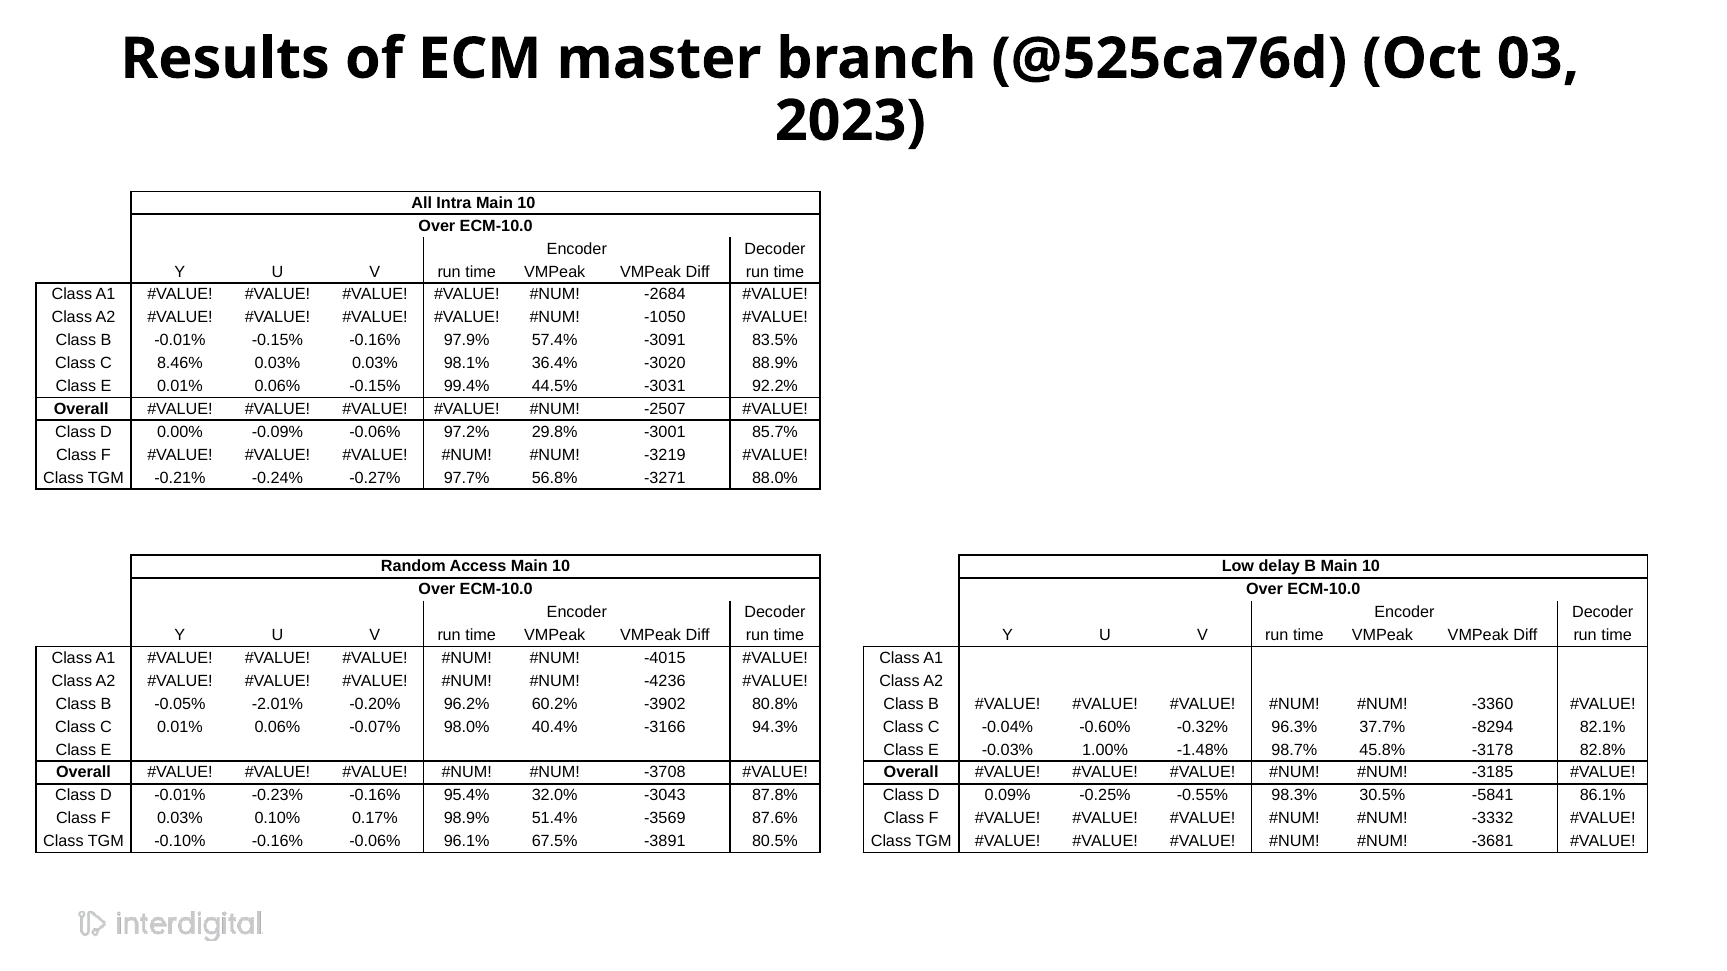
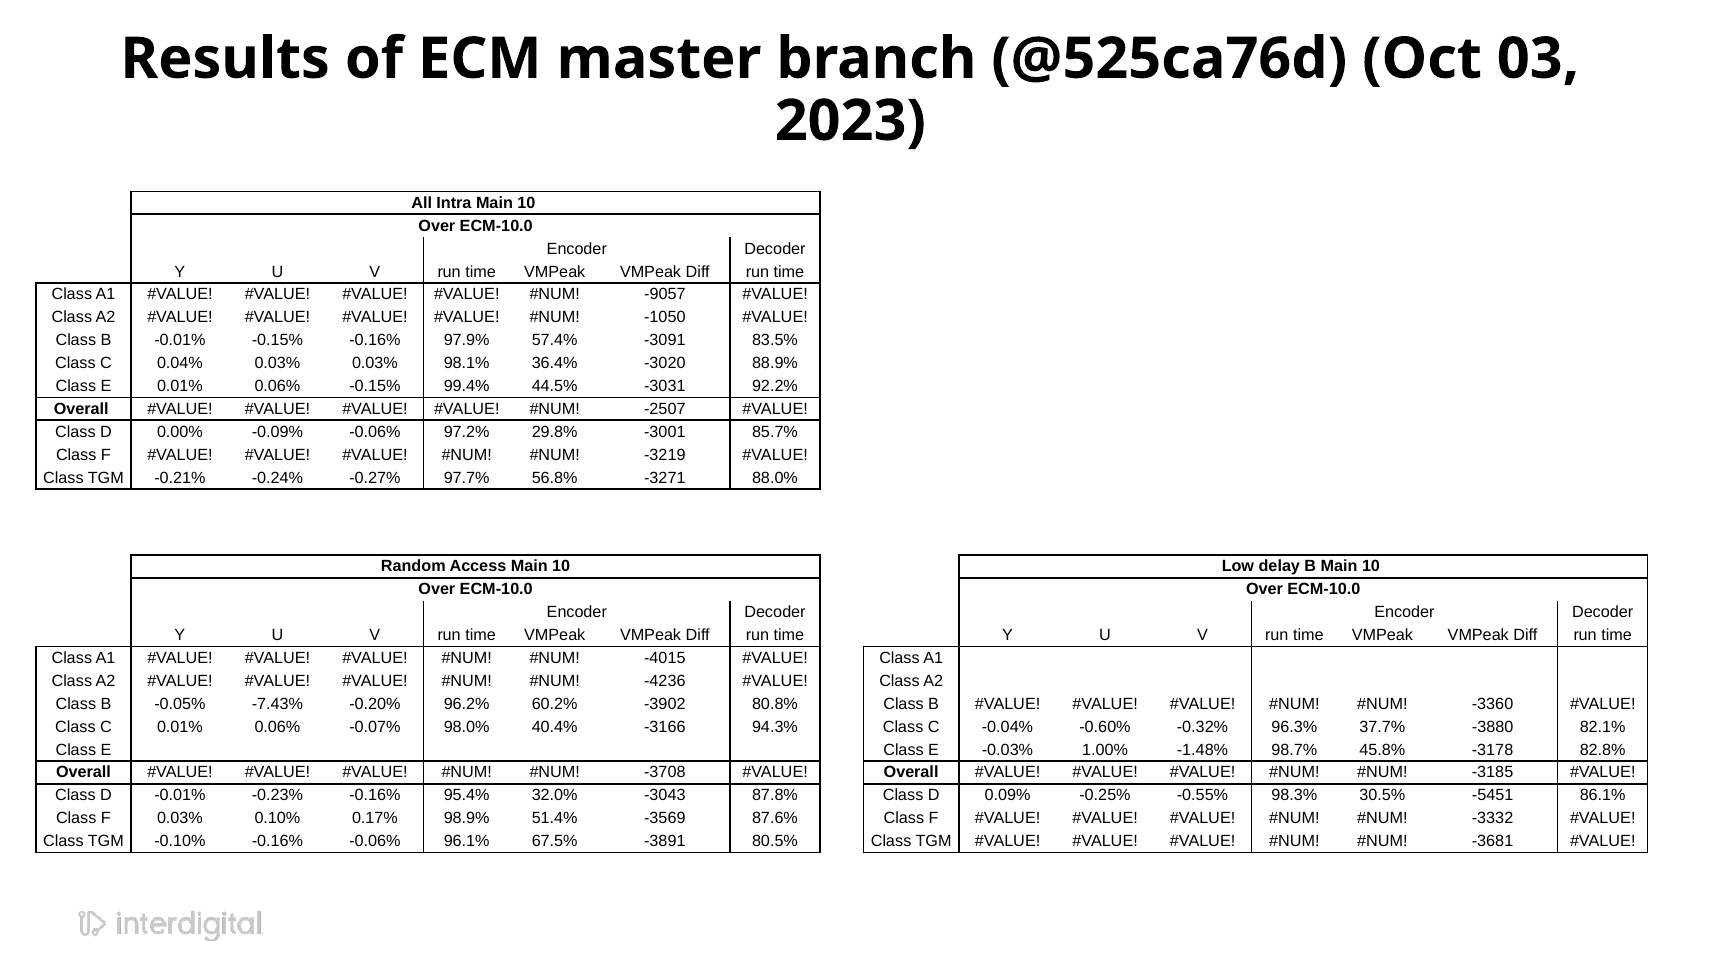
-2684: -2684 -> -9057
8.46%: 8.46% -> 0.04%
-2.01%: -2.01% -> -7.43%
-8294: -8294 -> -3880
-5841: -5841 -> -5451
